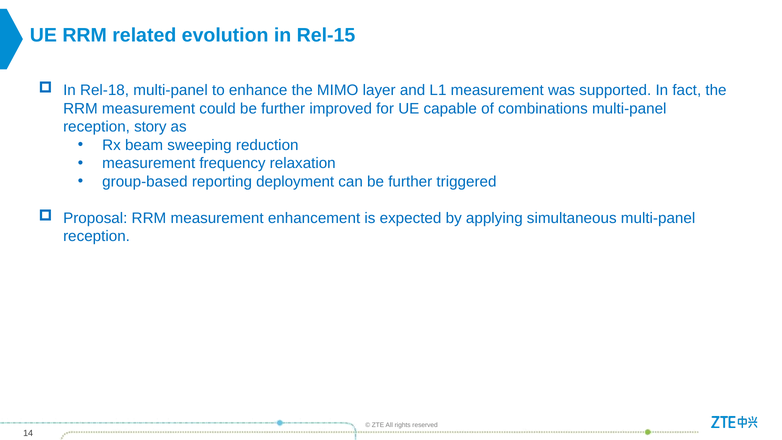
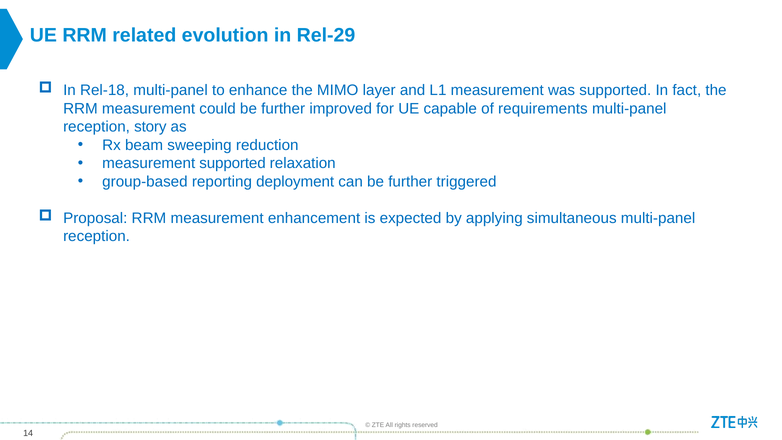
Rel-15: Rel-15 -> Rel-29
combinations: combinations -> requirements
measurement frequency: frequency -> supported
